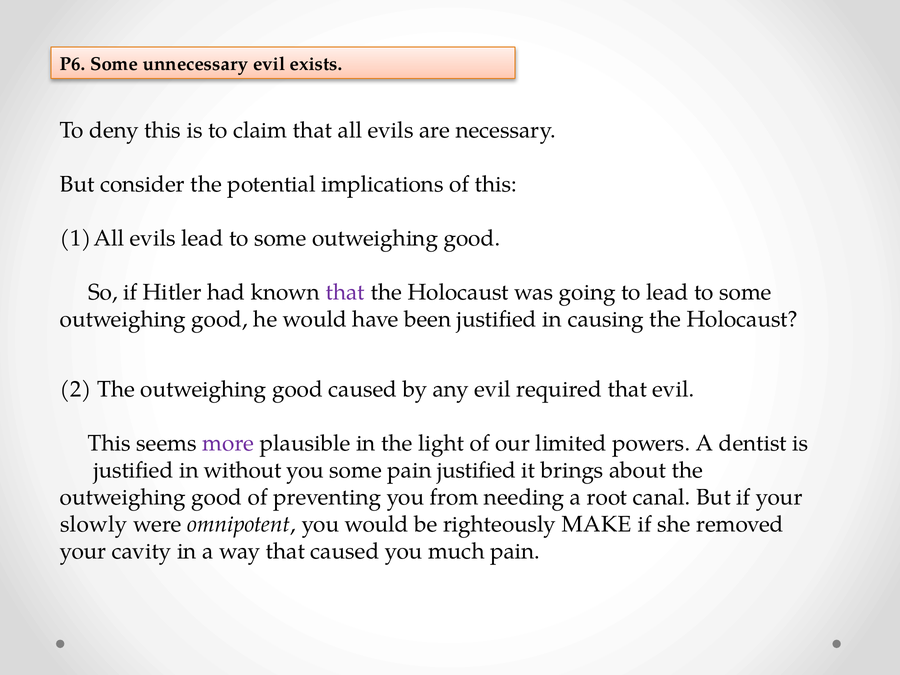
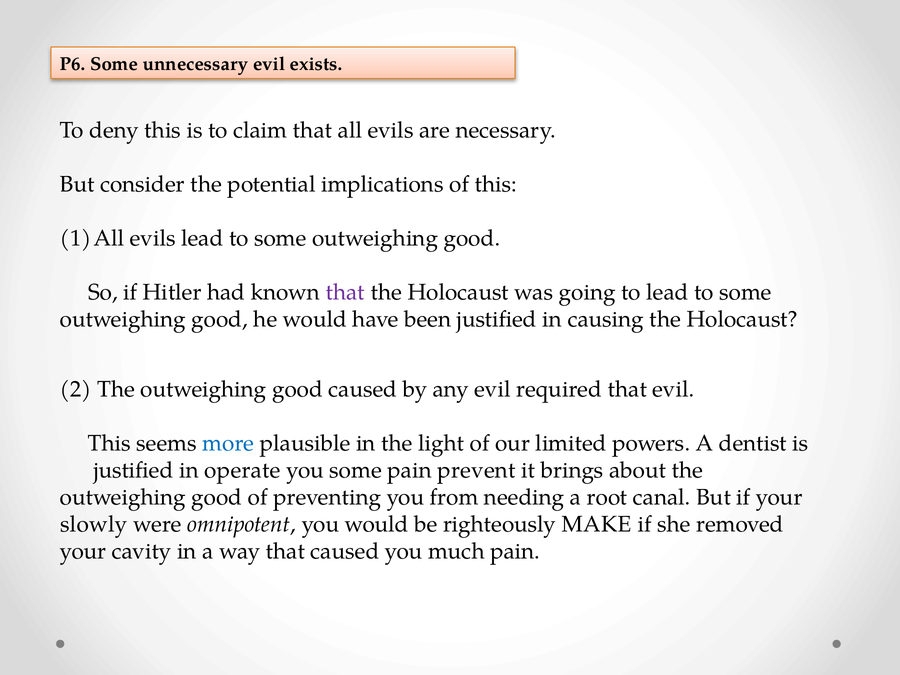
more colour: purple -> blue
without: without -> operate
pain justified: justified -> prevent
